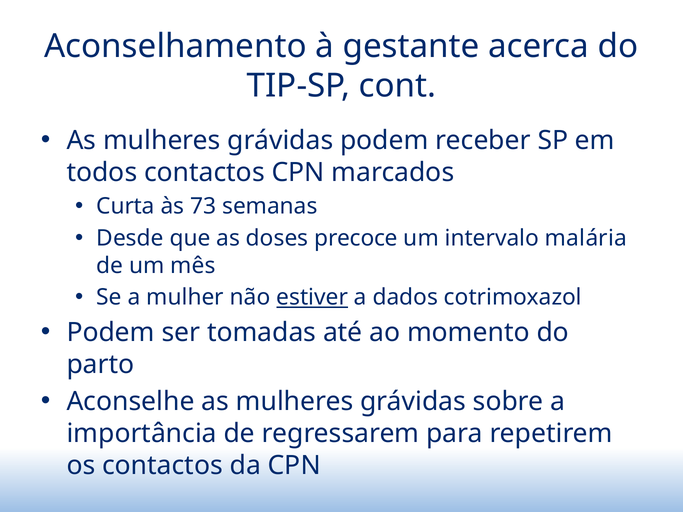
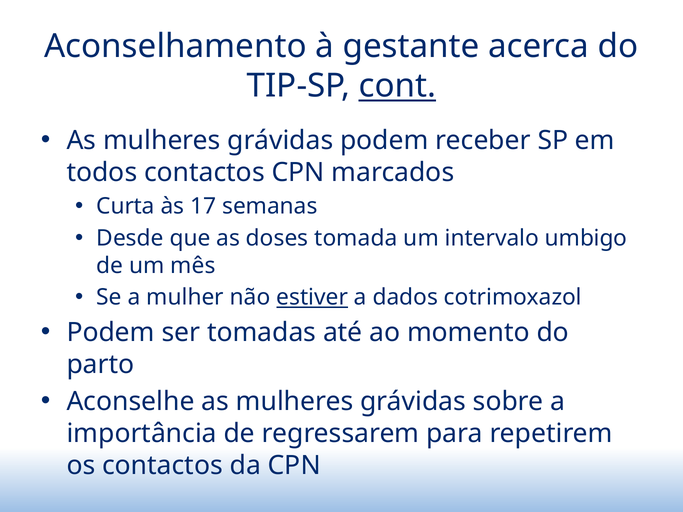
cont underline: none -> present
73: 73 -> 17
precoce: precoce -> tomada
malária: malária -> umbigo
